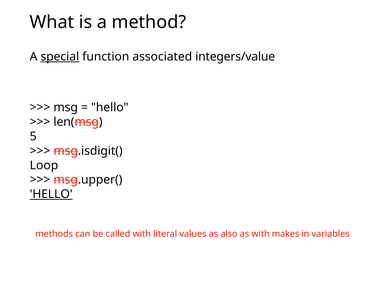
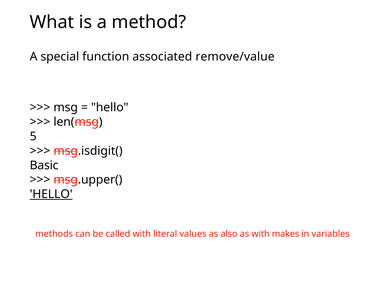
special underline: present -> none
integers/value: integers/value -> remove/value
Loop: Loop -> Basic
